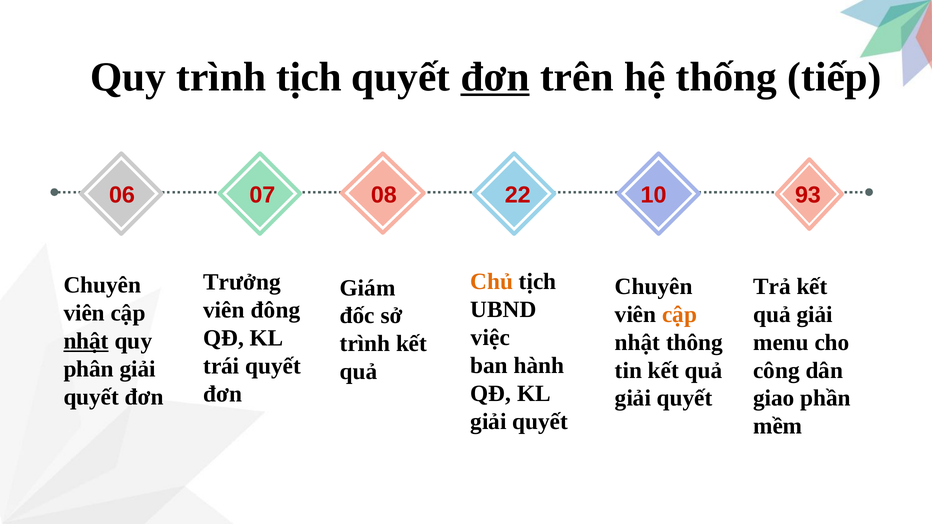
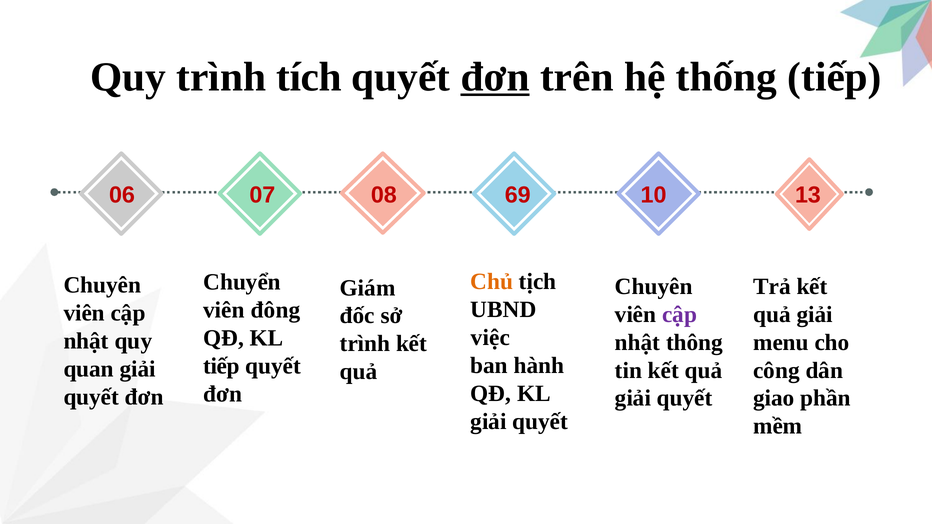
trình tịch: tịch -> tích
22: 22 -> 69
93: 93 -> 13
Trưởng: Trưởng -> Chuyển
cập at (680, 315) colour: orange -> purple
nhật at (86, 341) underline: present -> none
trái at (221, 366): trái -> tiếp
phân: phân -> quan
